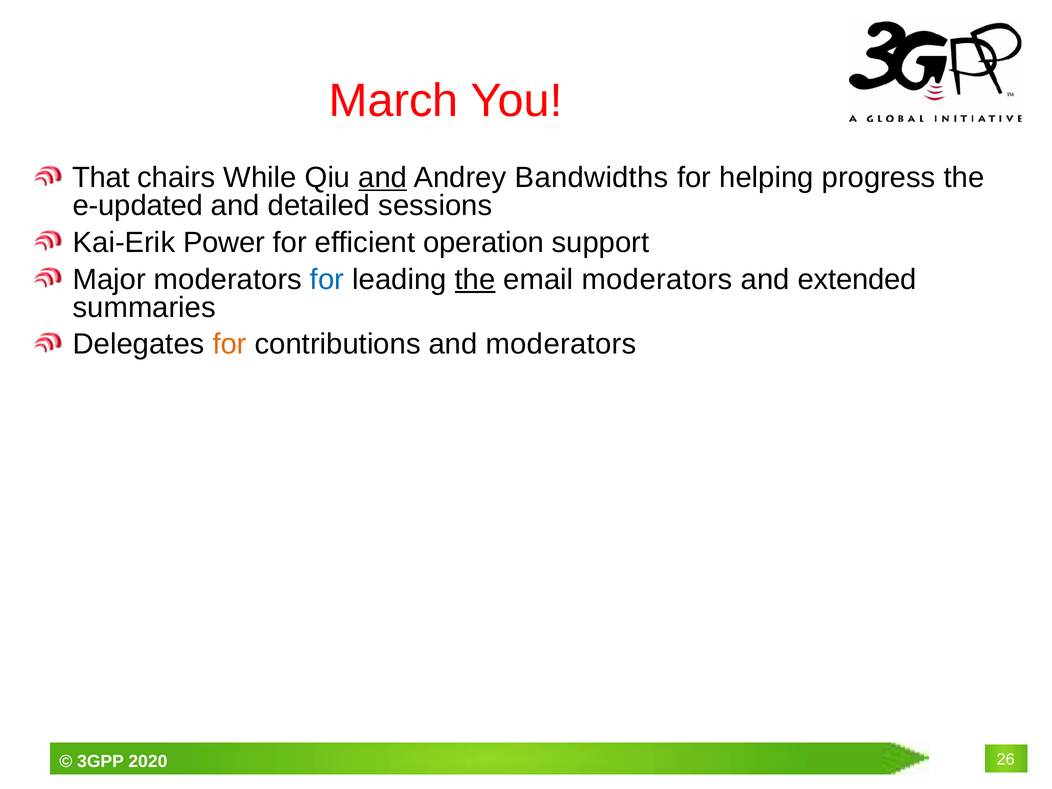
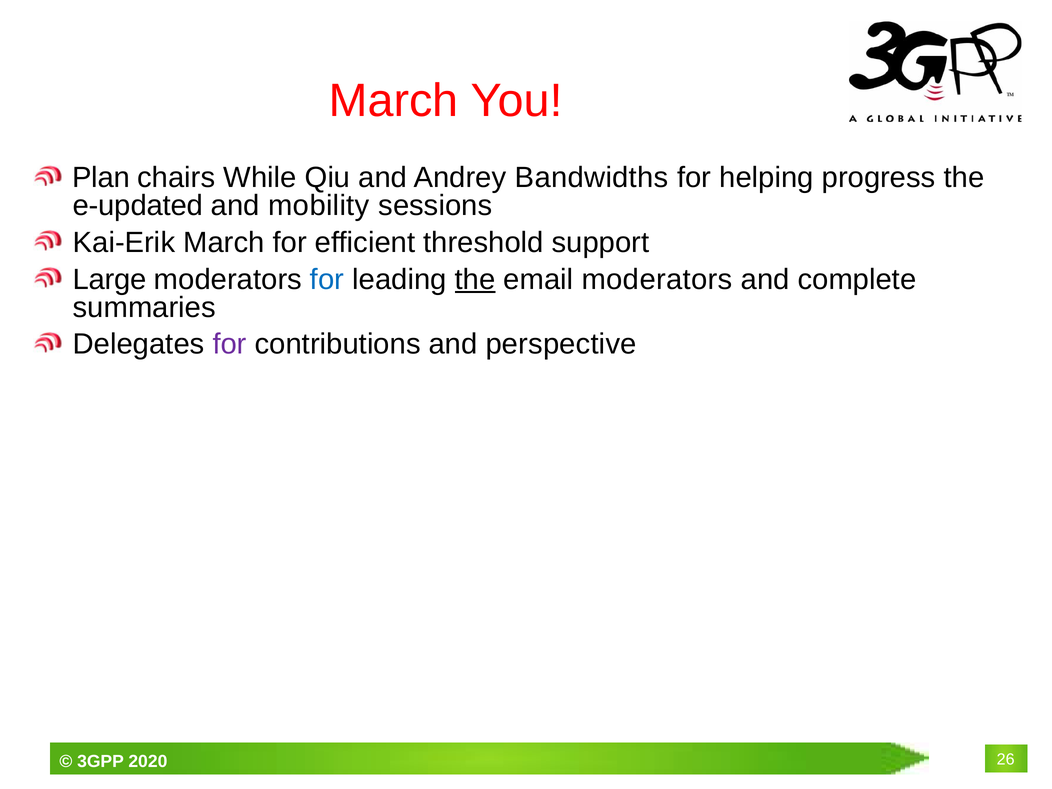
That: That -> Plan
and at (383, 178) underline: present -> none
detailed: detailed -> mobility
Kai-Erik Power: Power -> March
operation: operation -> threshold
Major: Major -> Large
extended: extended -> complete
for at (230, 344) colour: orange -> purple
and moderators: moderators -> perspective
